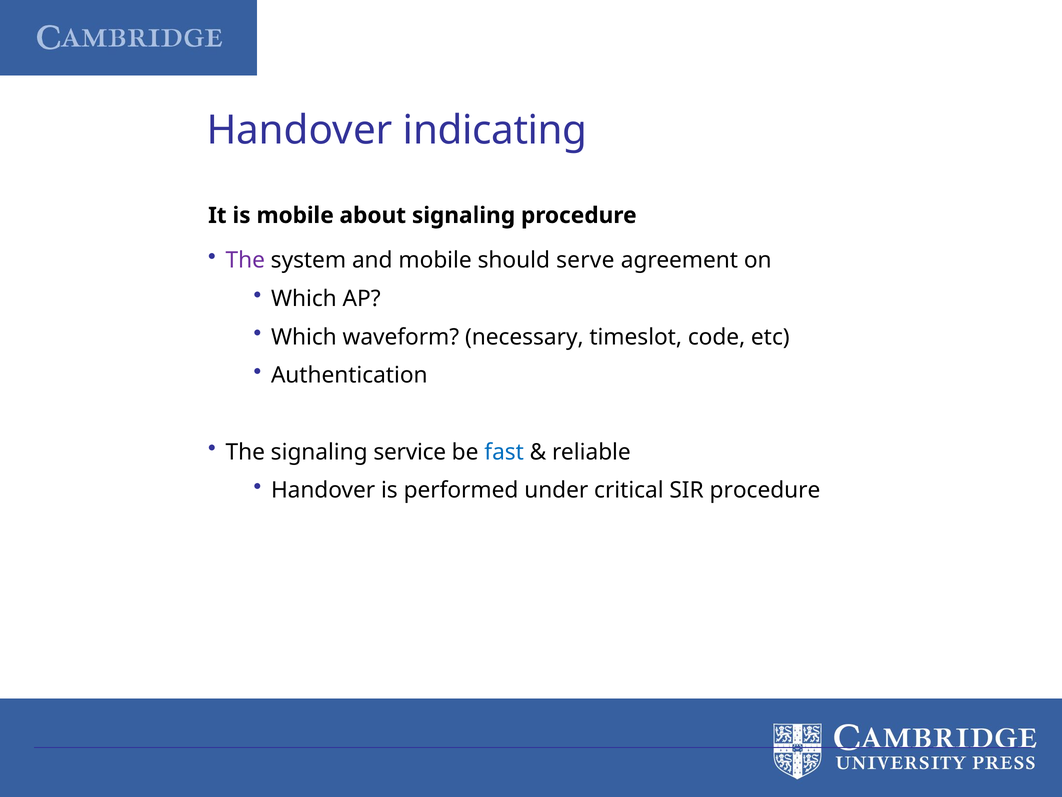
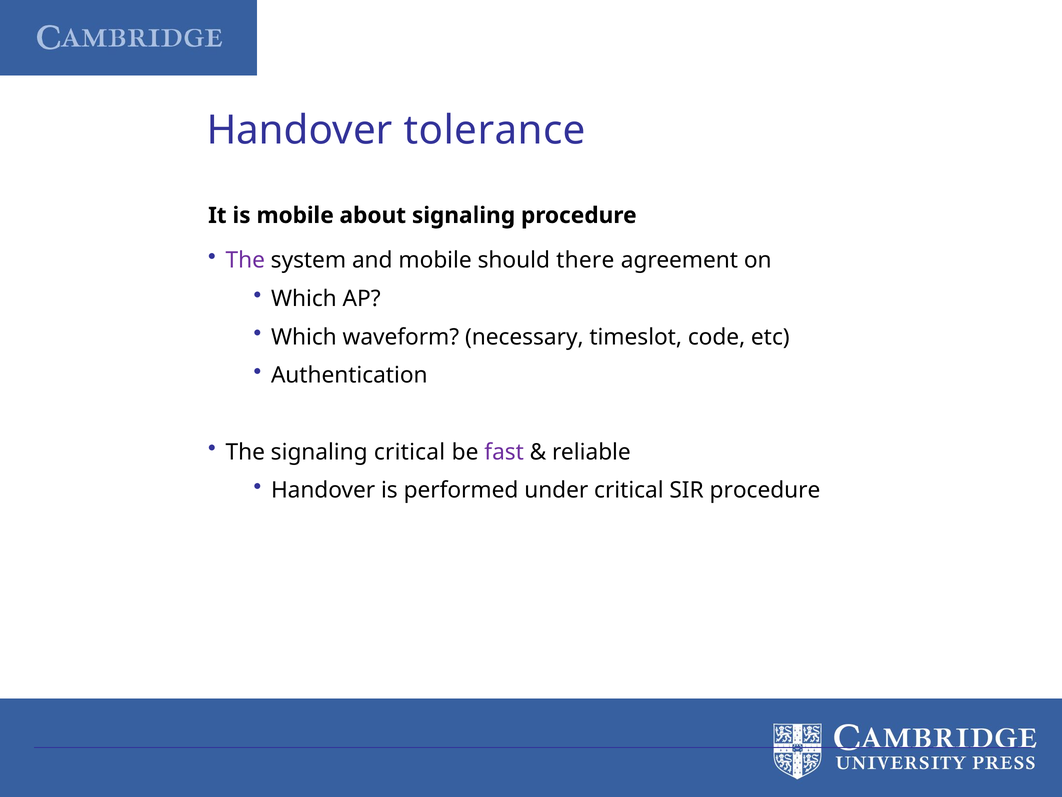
indicating: indicating -> tolerance
serve: serve -> there
signaling service: service -> critical
fast colour: blue -> purple
